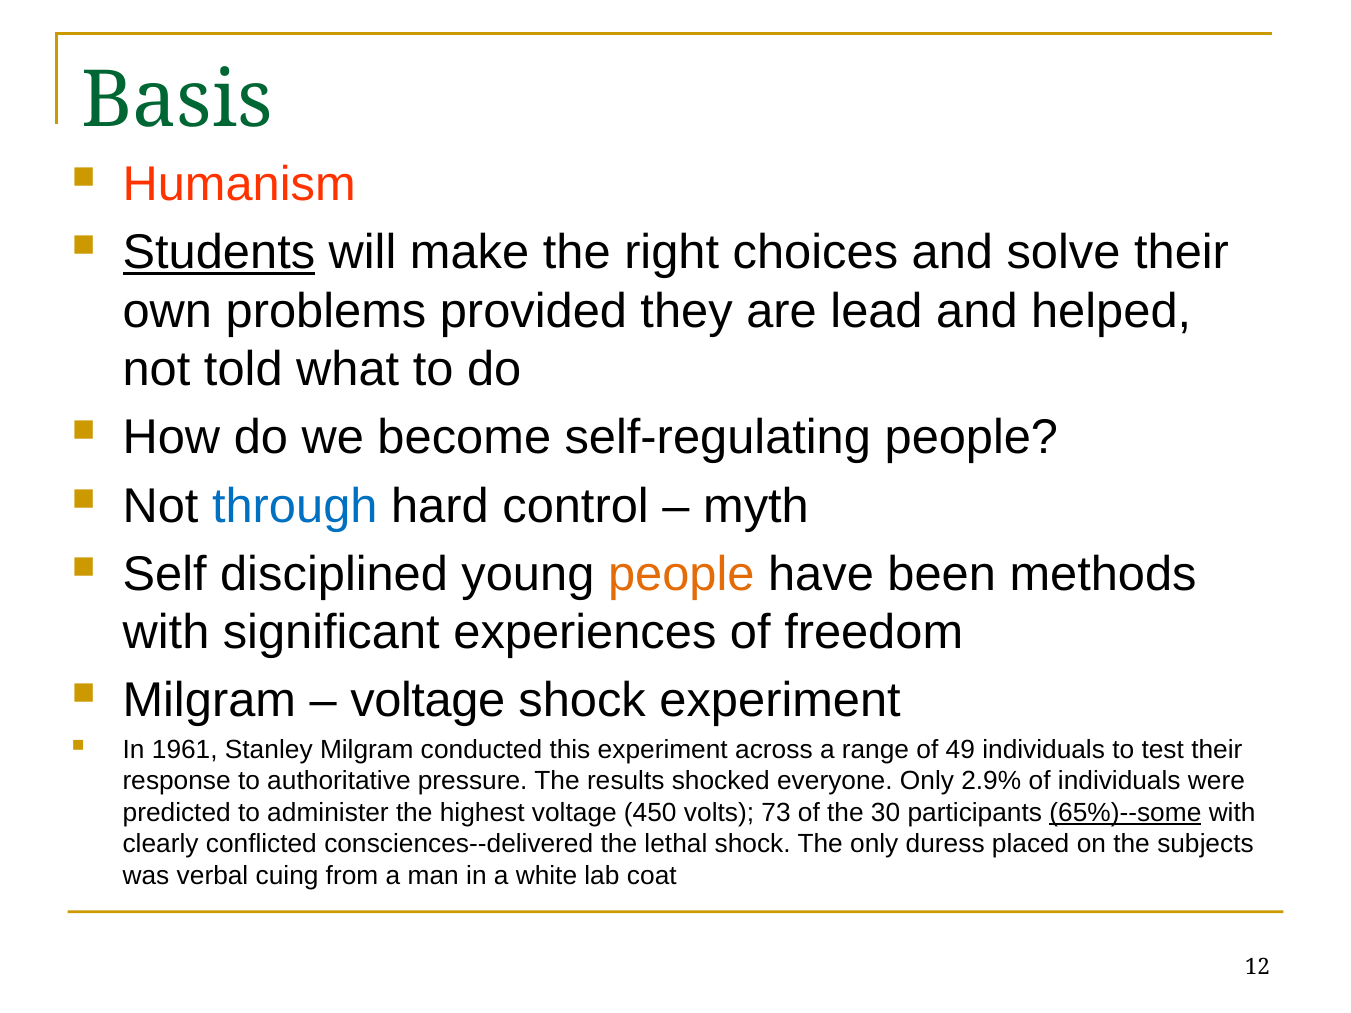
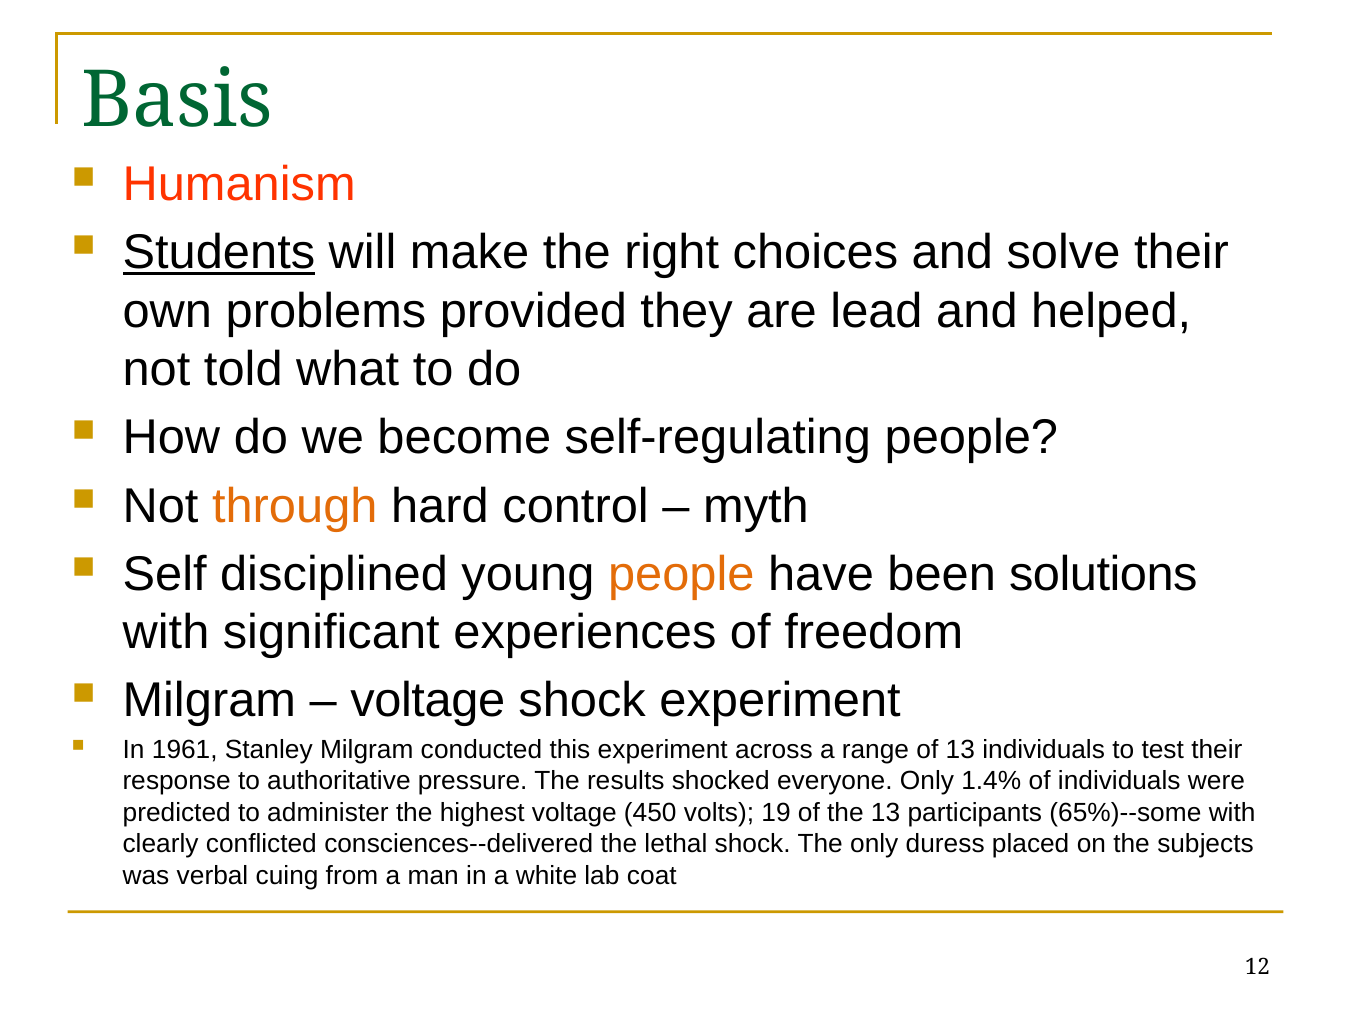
through colour: blue -> orange
methods: methods -> solutions
of 49: 49 -> 13
2.9%: 2.9% -> 1.4%
73: 73 -> 19
the 30: 30 -> 13
65%)--some underline: present -> none
